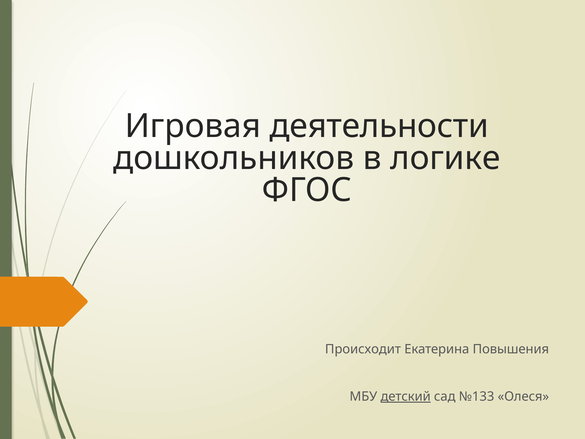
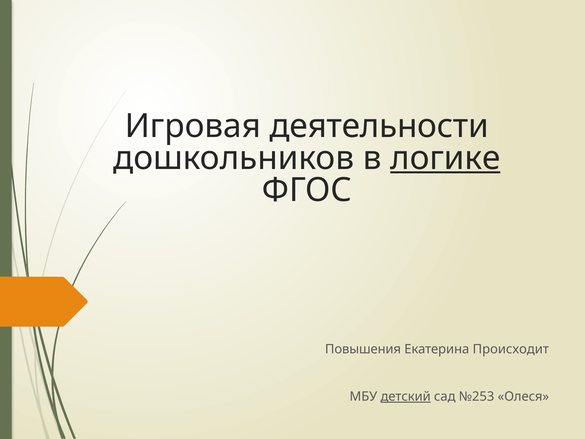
логике underline: none -> present
Происходит: Происходит -> Повышения
Повышения: Повышения -> Происходит
№133: №133 -> №253
